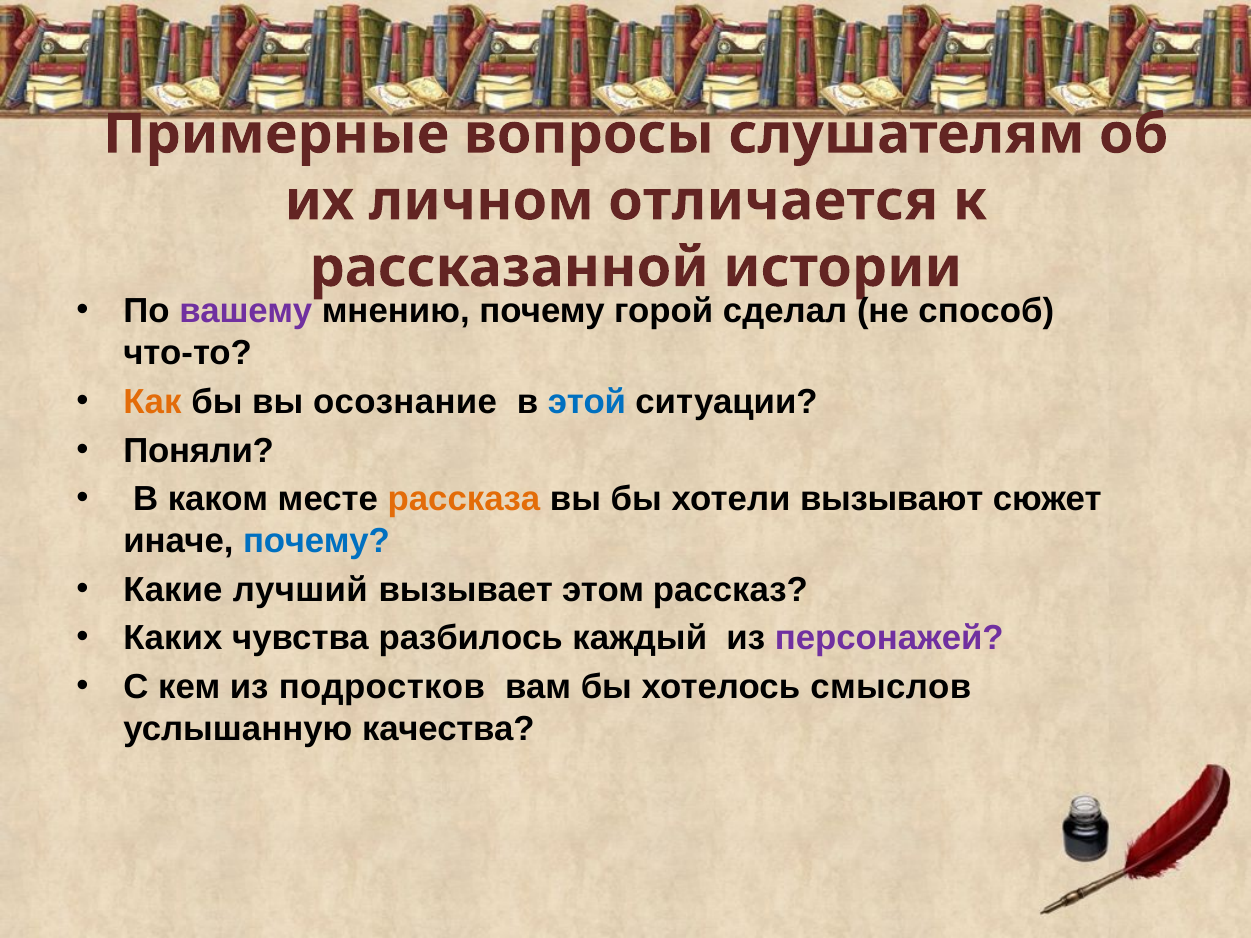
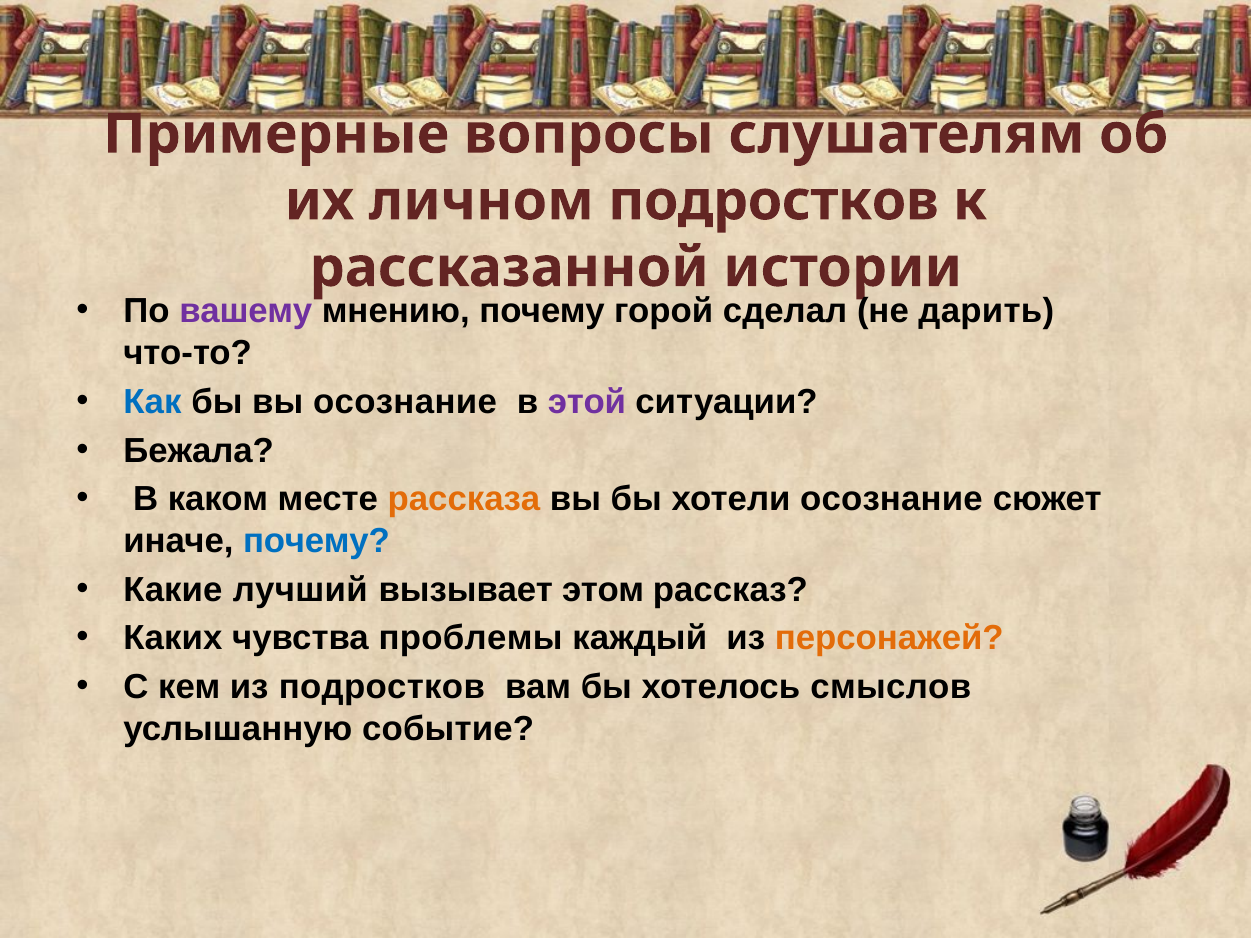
личном отличается: отличается -> подростков
способ: способ -> дарить
Как colour: orange -> blue
этой colour: blue -> purple
Поняли: Поняли -> Бежала
хотели вызывают: вызывают -> осознание
разбилось: разбилось -> проблемы
персонажей colour: purple -> orange
качества: качества -> событие
